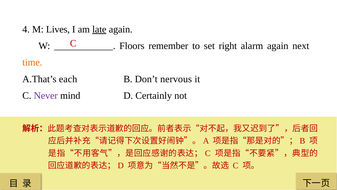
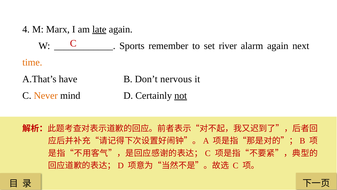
Lives: Lives -> Marx
Floors: Floors -> Sports
right: right -> river
each: each -> have
Never colour: purple -> orange
not underline: none -> present
